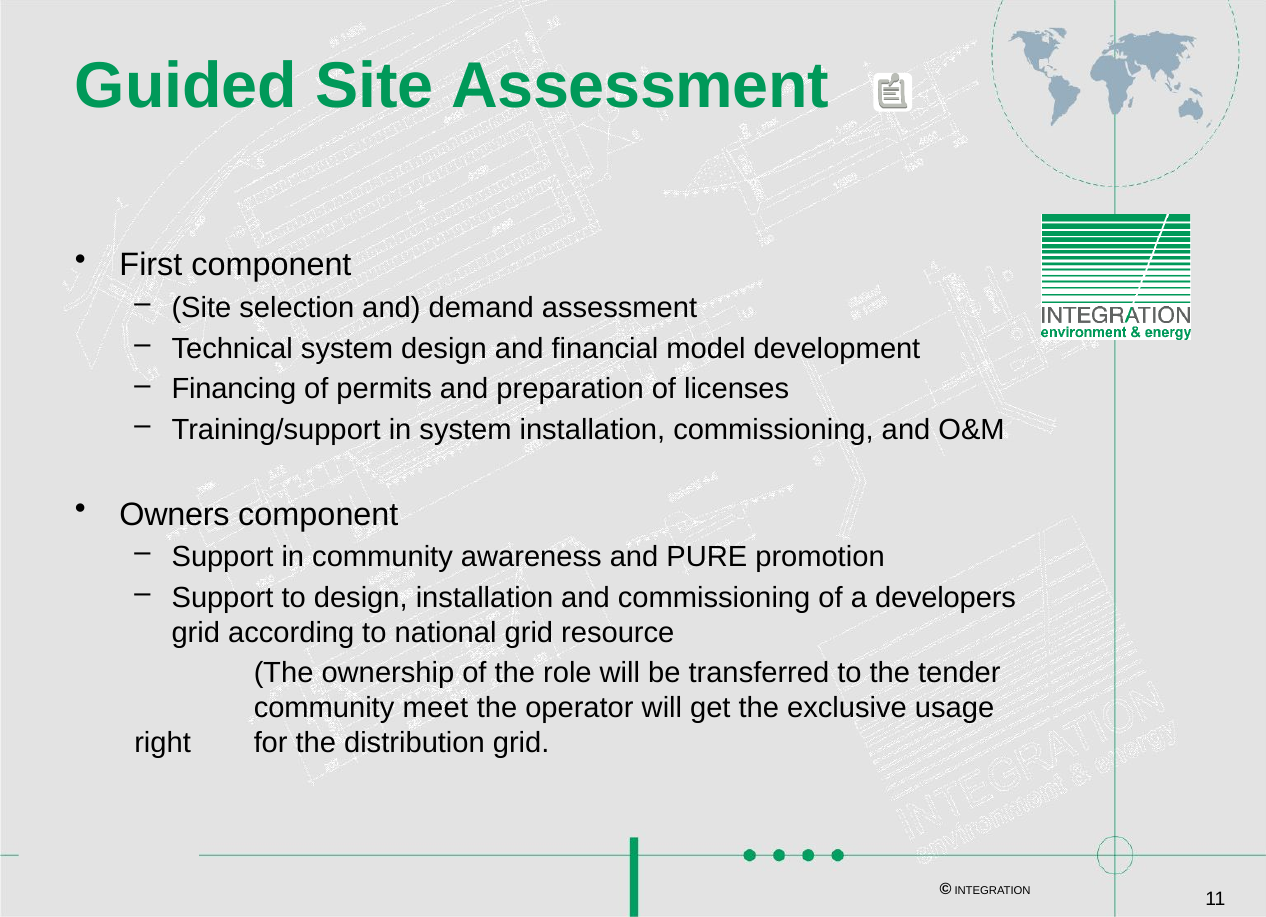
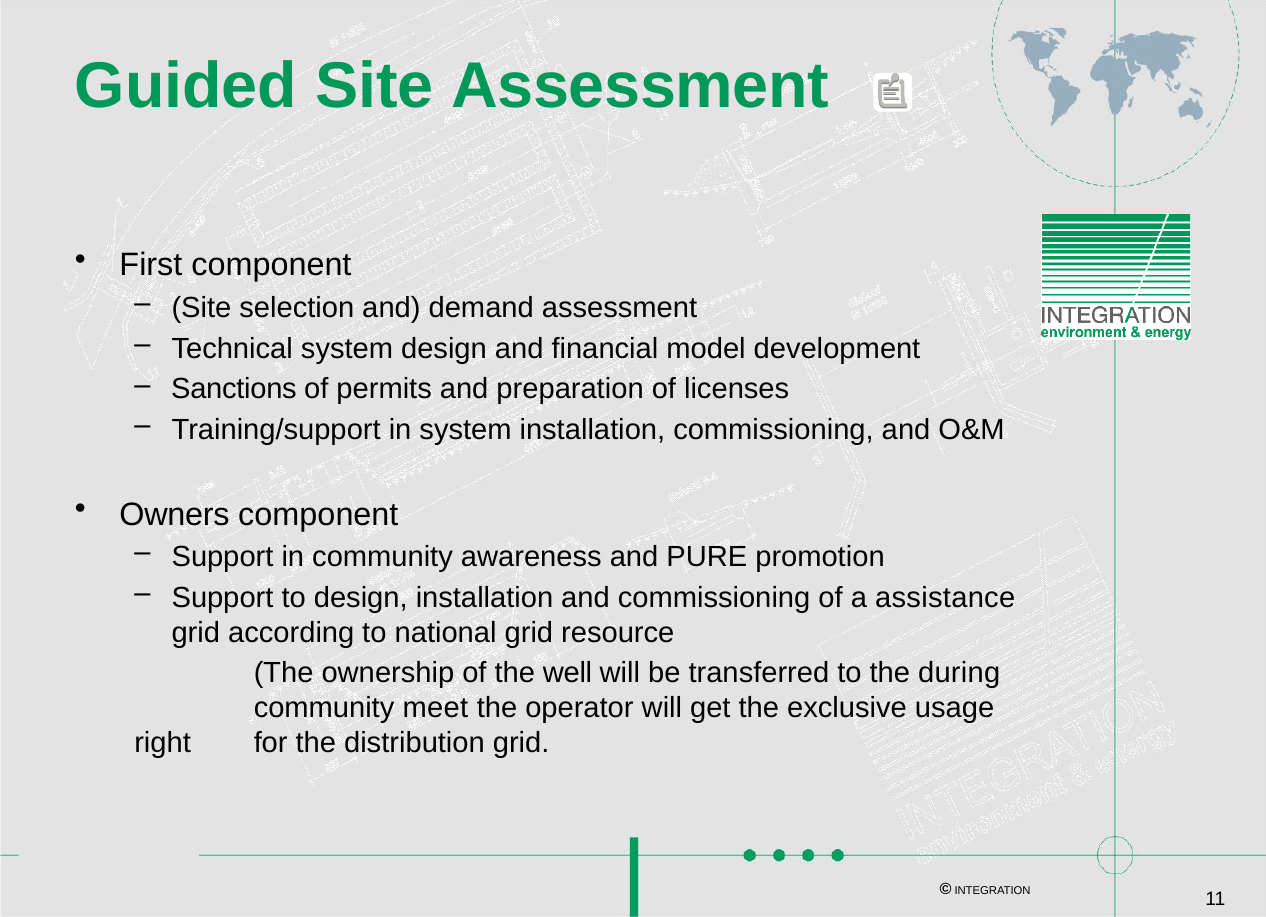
Financing: Financing -> Sanctions
developers: developers -> assistance
role: role -> well
tender: tender -> during
